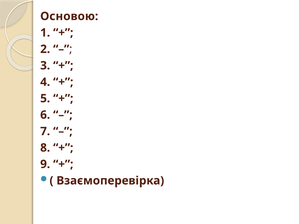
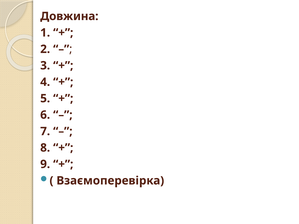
Основою: Основою -> Довжина
